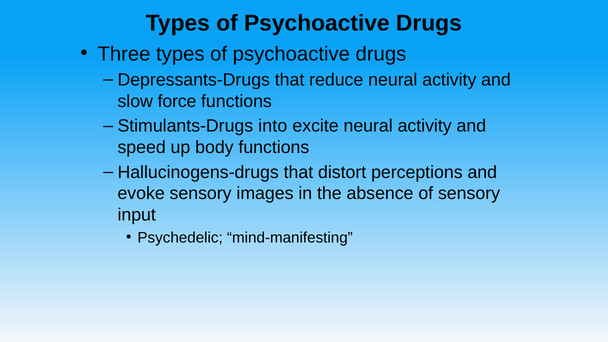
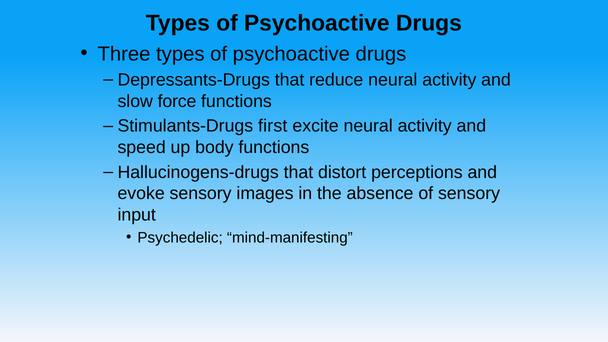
into: into -> first
